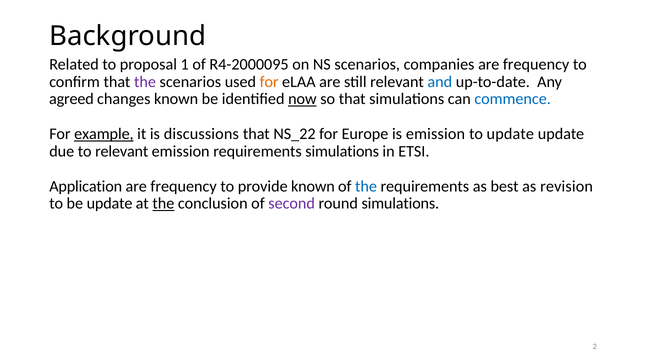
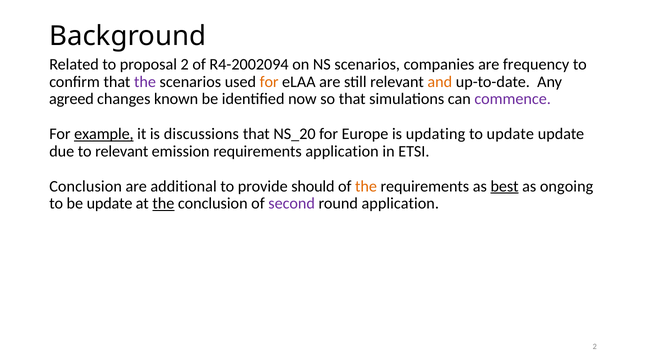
proposal 1: 1 -> 2
R4-2000095: R4-2000095 -> R4-2002094
and colour: blue -> orange
now underline: present -> none
commence colour: blue -> purple
NS_22: NS_22 -> NS_20
is emission: emission -> updating
requirements simulations: simulations -> application
Application at (86, 186): Application -> Conclusion
frequency at (184, 186): frequency -> additional
provide known: known -> should
the at (366, 186) colour: blue -> orange
best underline: none -> present
revision: revision -> ongoing
round simulations: simulations -> application
